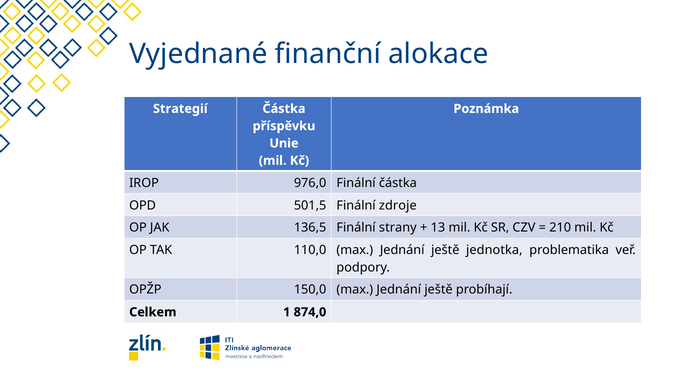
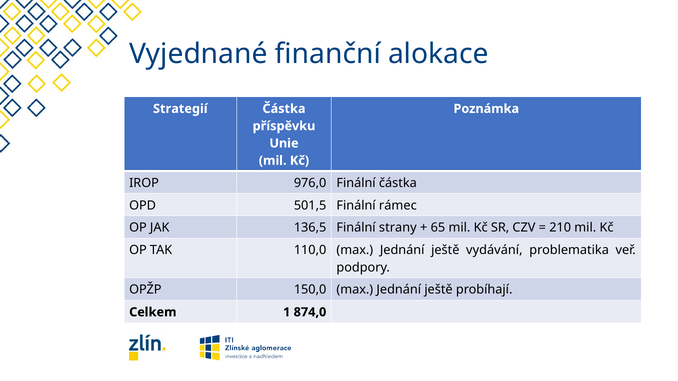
zdroje: zdroje -> rámec
13: 13 -> 65
jednotka: jednotka -> vydávání
